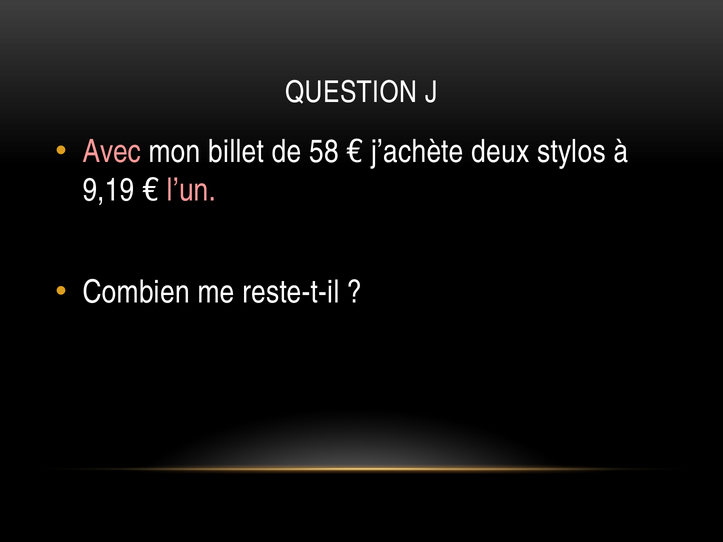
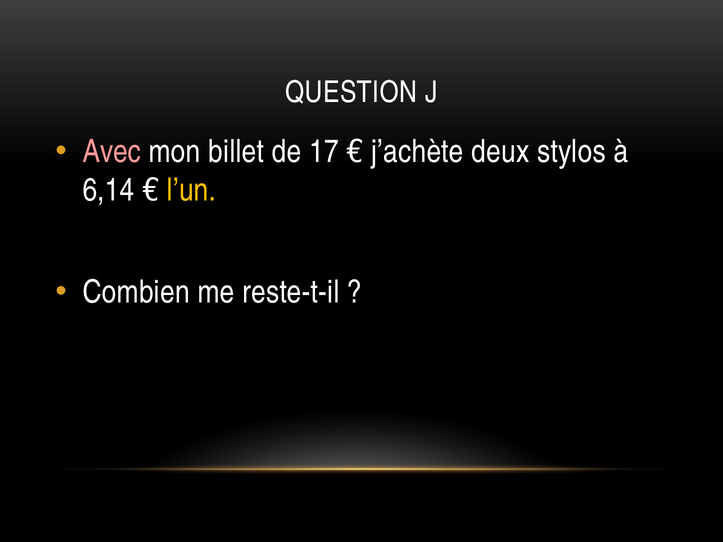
58: 58 -> 17
9,19: 9,19 -> 6,14
l’un colour: pink -> yellow
